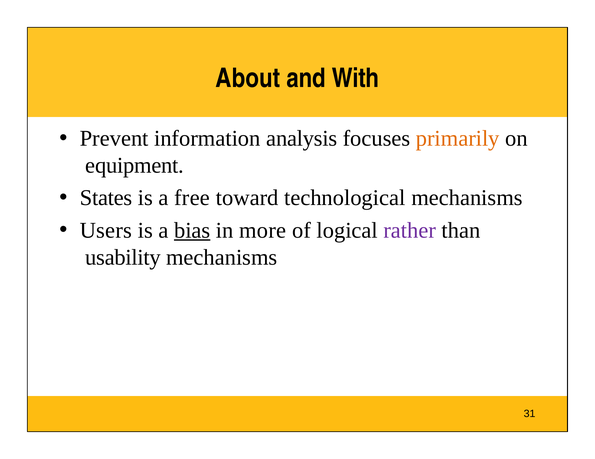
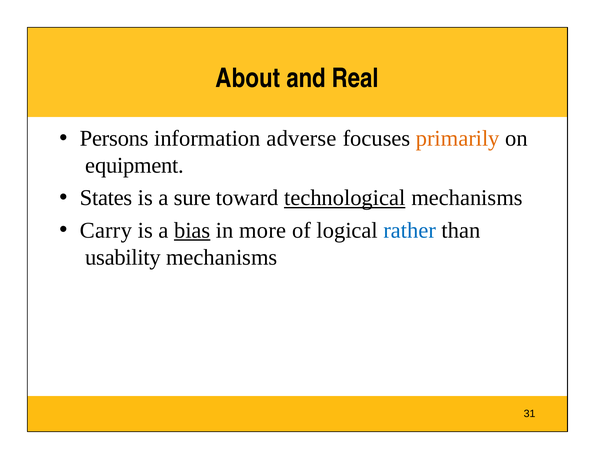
With: With -> Real
Prevent: Prevent -> Persons
analysis: analysis -> adverse
free: free -> sure
technological underline: none -> present
Users: Users -> Carry
rather colour: purple -> blue
